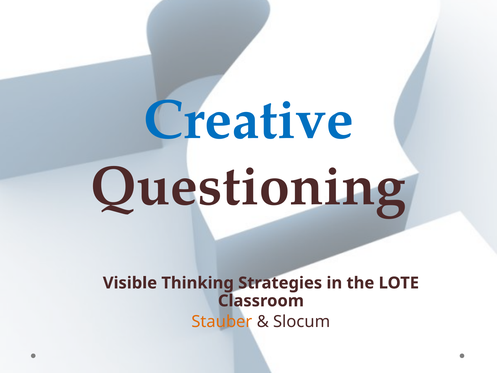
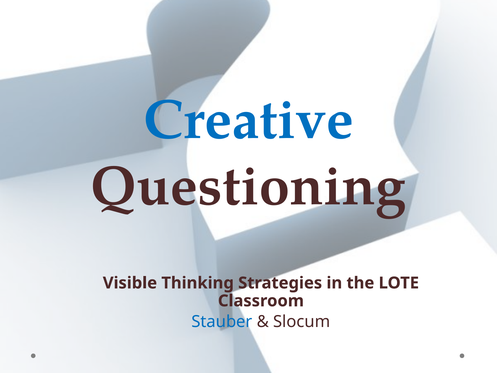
Stauber colour: orange -> blue
